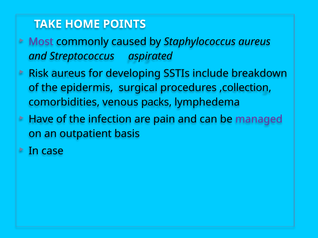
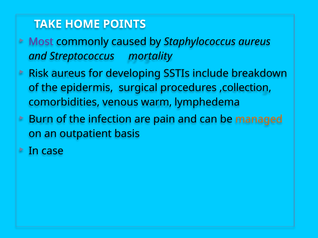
aspirated: aspirated -> mortality
packs: packs -> warm
Have: Have -> Burn
managed colour: purple -> orange
